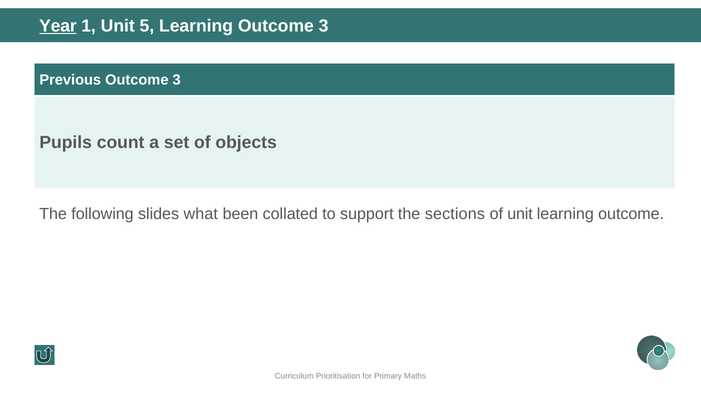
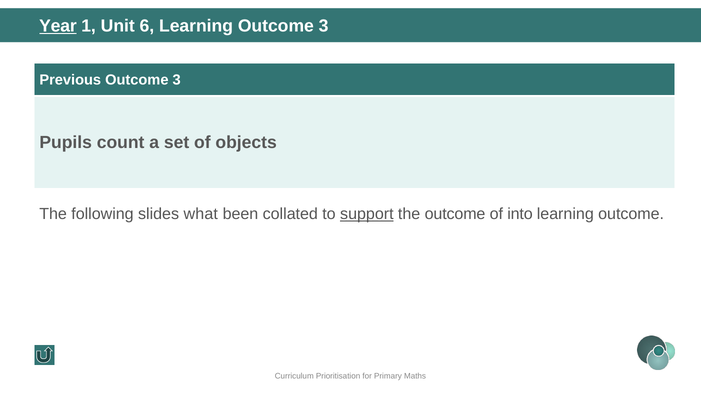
5: 5 -> 6
support underline: none -> present
the sections: sections -> outcome
of unit: unit -> into
